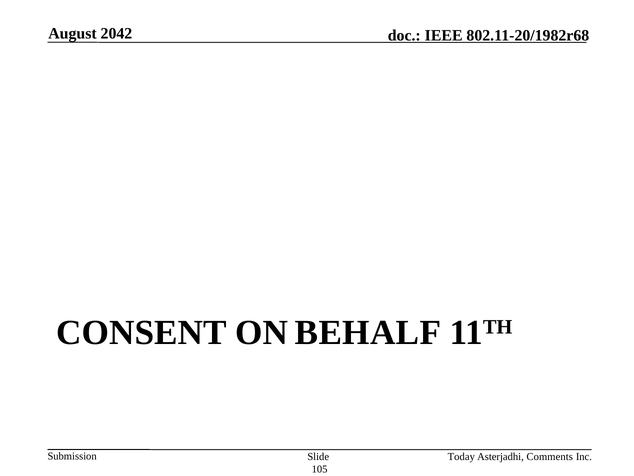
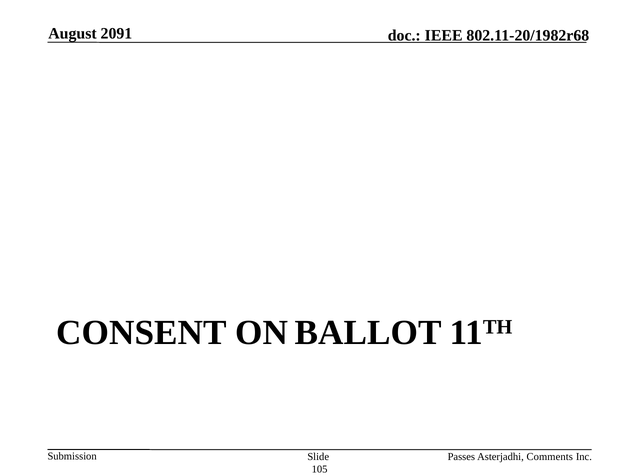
2042: 2042 -> 2091
BEHALF: BEHALF -> BALLOT
Today: Today -> Passes
